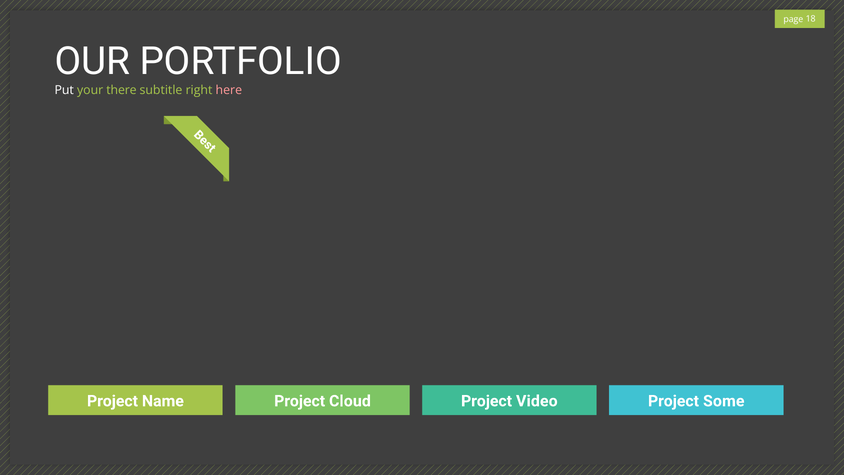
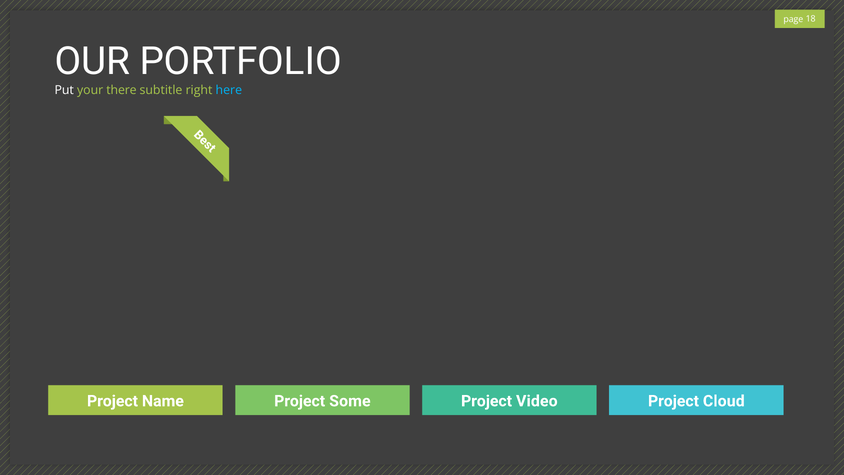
here colour: pink -> light blue
Cloud: Cloud -> Some
Some: Some -> Cloud
